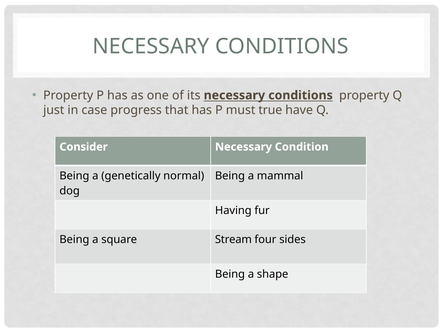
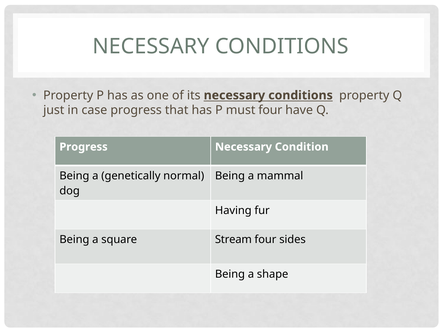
must true: true -> four
Consider at (84, 147): Consider -> Progress
